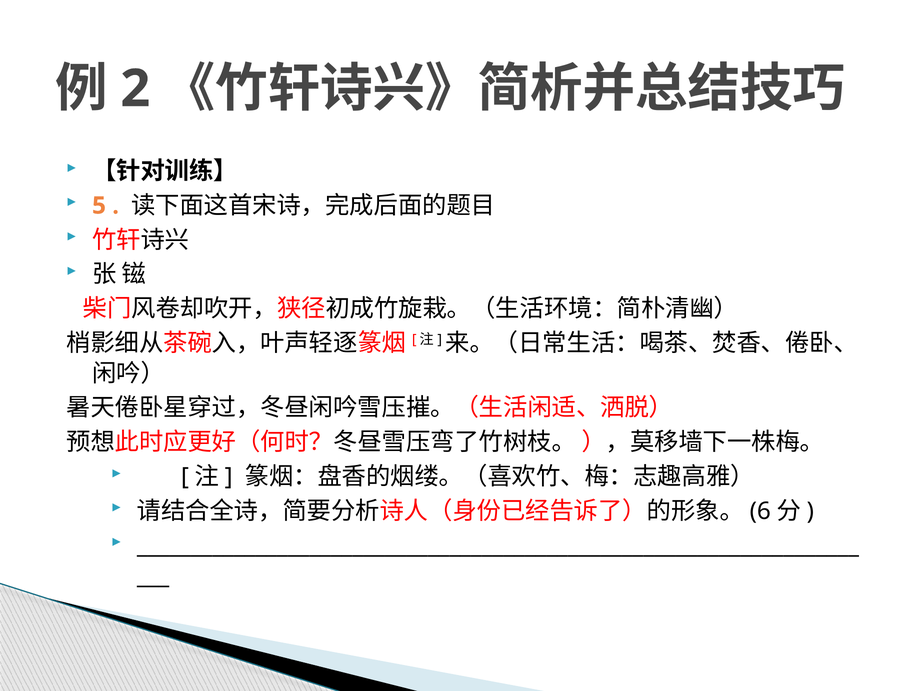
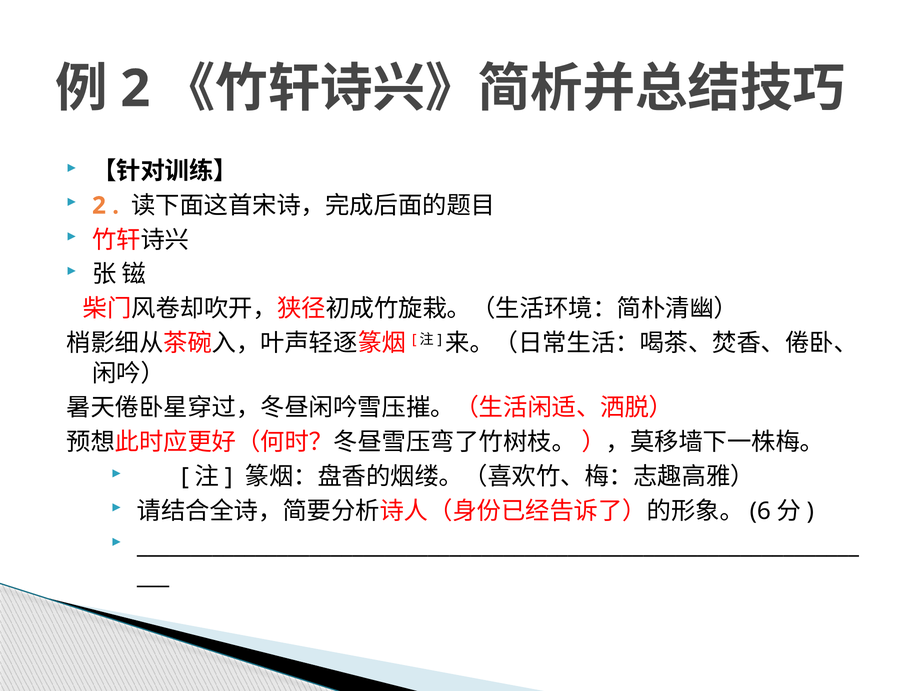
5 at (99, 206): 5 -> 2
